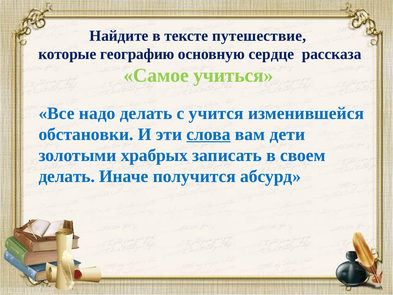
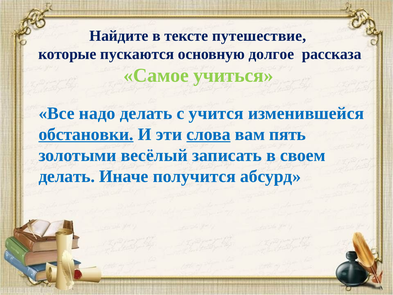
географию: географию -> пускаются
сердце: сердце -> долгое
обстановки underline: none -> present
дети: дети -> пять
храбрых: храбрых -> весёлый
